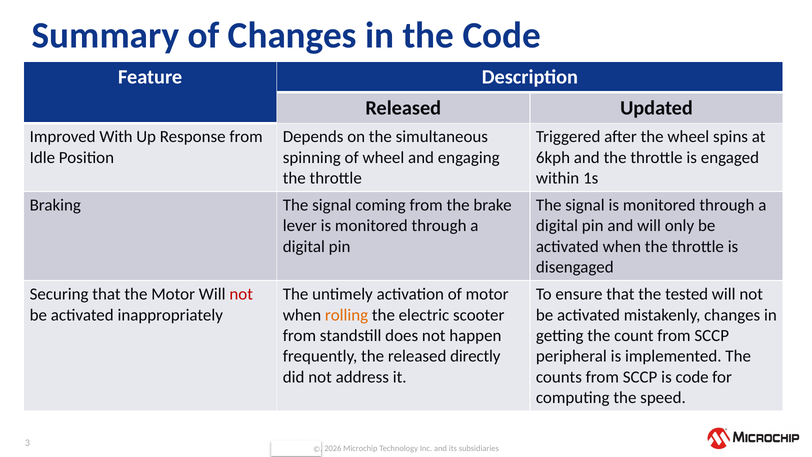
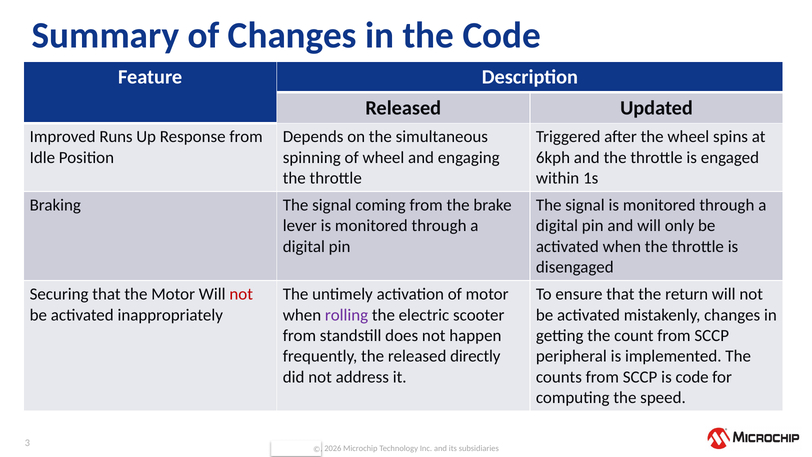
With: With -> Runs
tested: tested -> return
rolling colour: orange -> purple
